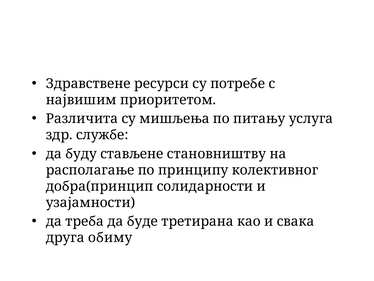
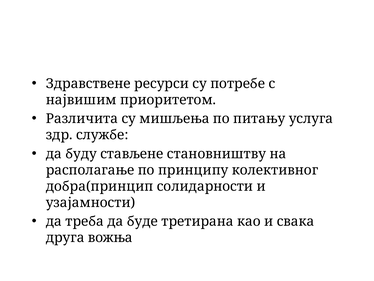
обиму: обиму -> вожња
